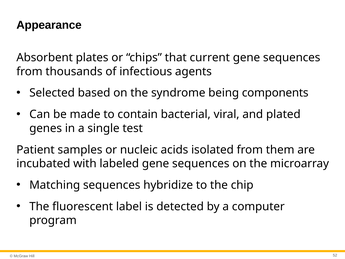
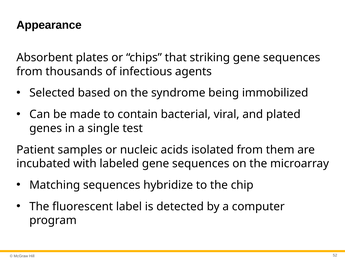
current: current -> striking
components: components -> immobilized
